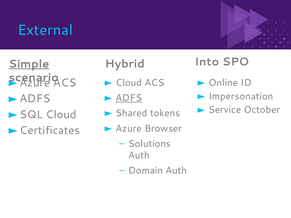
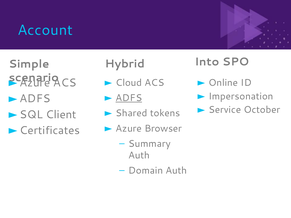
External: External -> Account
Simple underline: present -> none
Cloud at (61, 115): Cloud -> Client
Solutions: Solutions -> Summary
